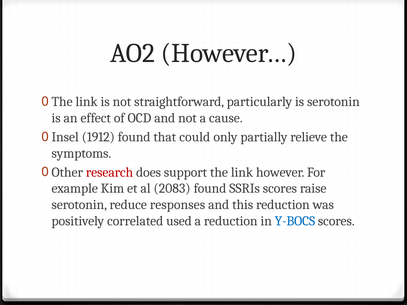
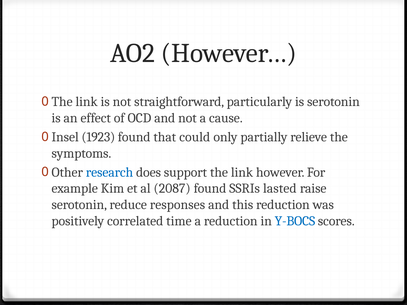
1912: 1912 -> 1923
research colour: red -> blue
2083: 2083 -> 2087
SSRIs scores: scores -> lasted
used: used -> time
